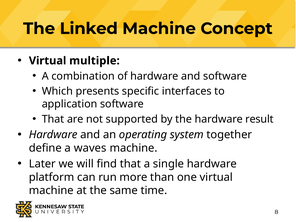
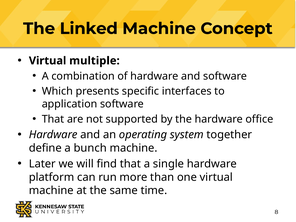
result: result -> office
waves: waves -> bunch
